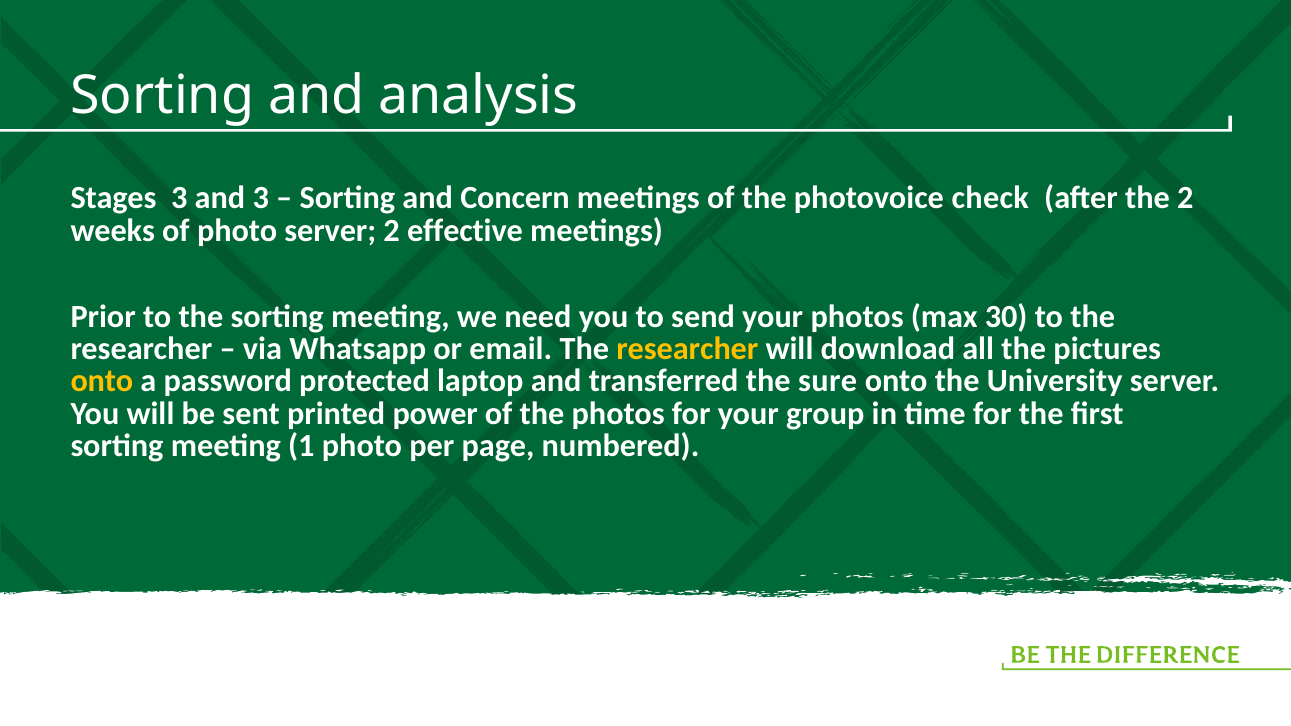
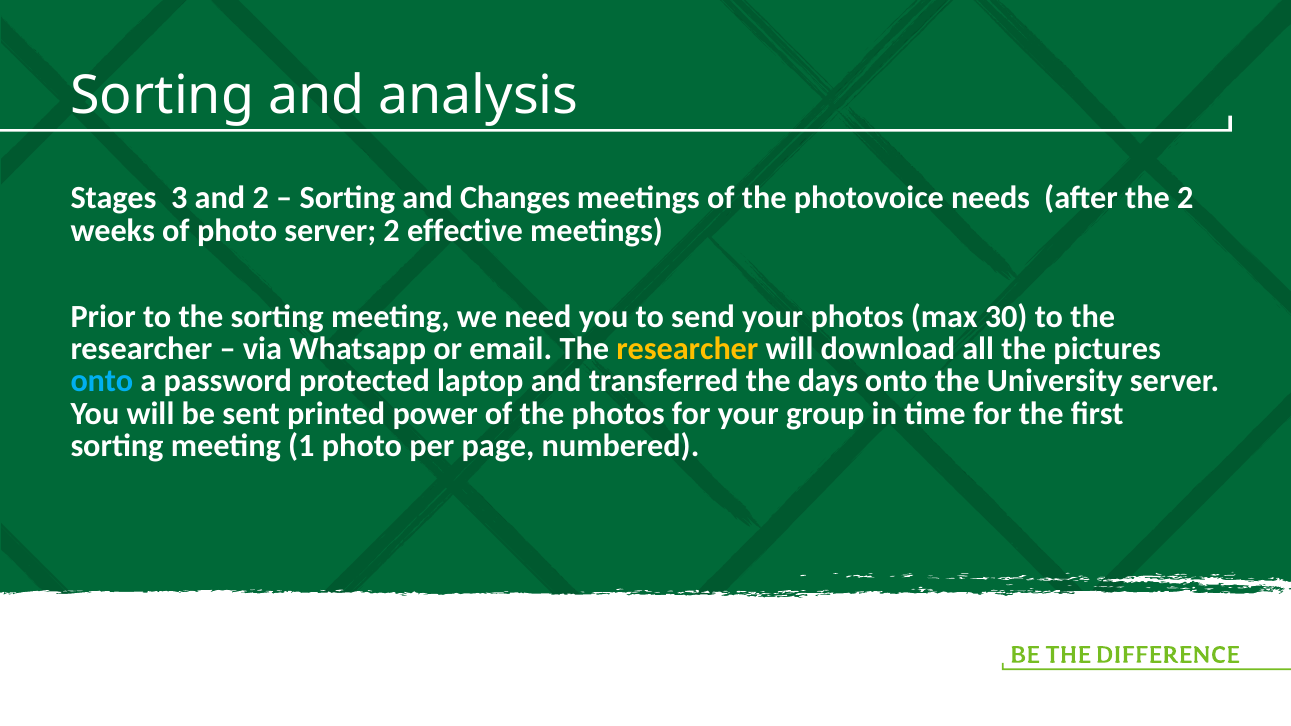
and 3: 3 -> 2
Concern: Concern -> Changes
check: check -> needs
onto at (102, 381) colour: yellow -> light blue
sure: sure -> days
